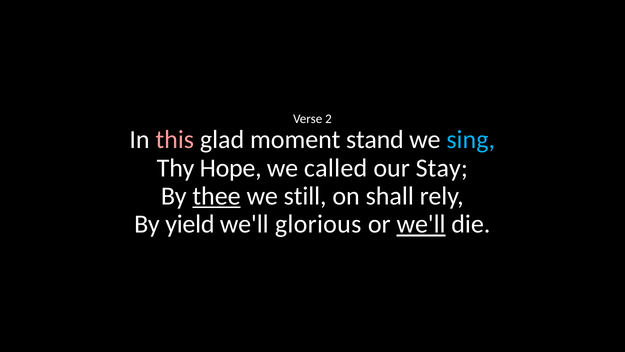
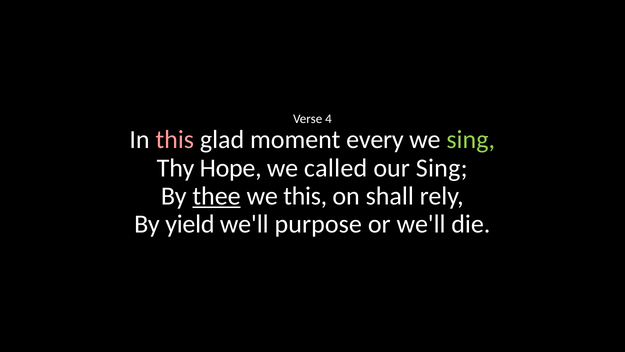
2: 2 -> 4
stand: stand -> every
sing at (471, 140) colour: light blue -> light green
our Stay: Stay -> Sing
we still: still -> this
glorious: glorious -> purpose
we'll at (421, 224) underline: present -> none
